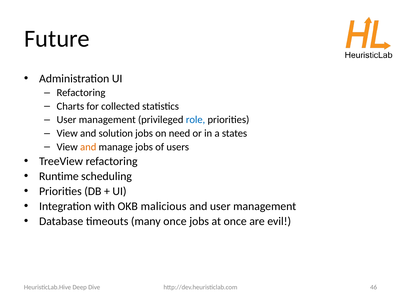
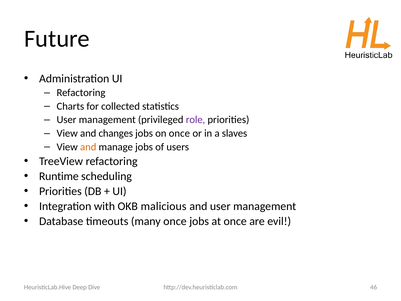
role colour: blue -> purple
solution: solution -> changes
on need: need -> once
states: states -> slaves
